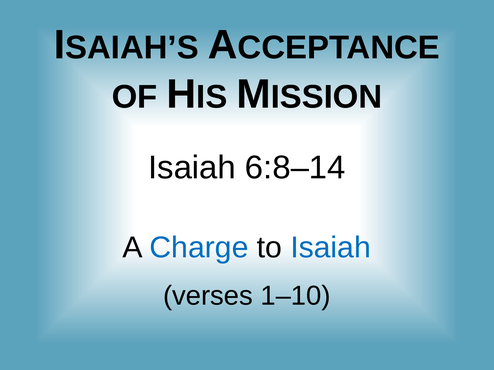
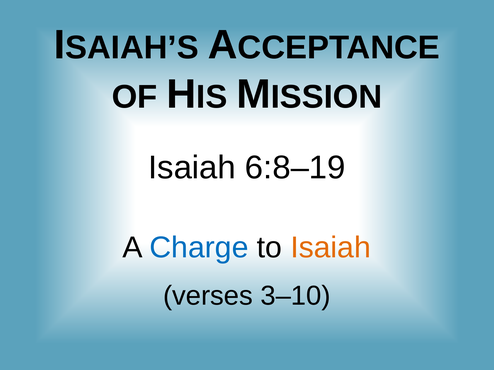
6:8–14: 6:8–14 -> 6:8–19
Isaiah at (331, 248) colour: blue -> orange
1–10: 1–10 -> 3–10
